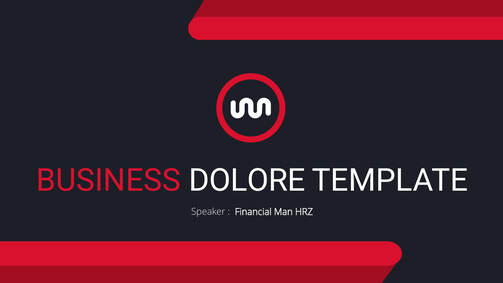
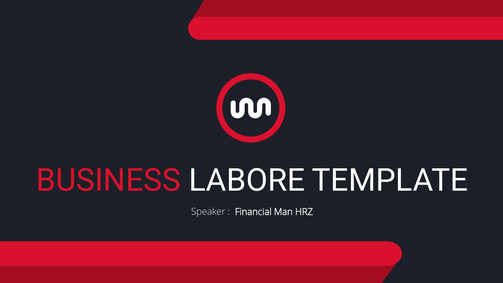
DOLORE: DOLORE -> LABORE
